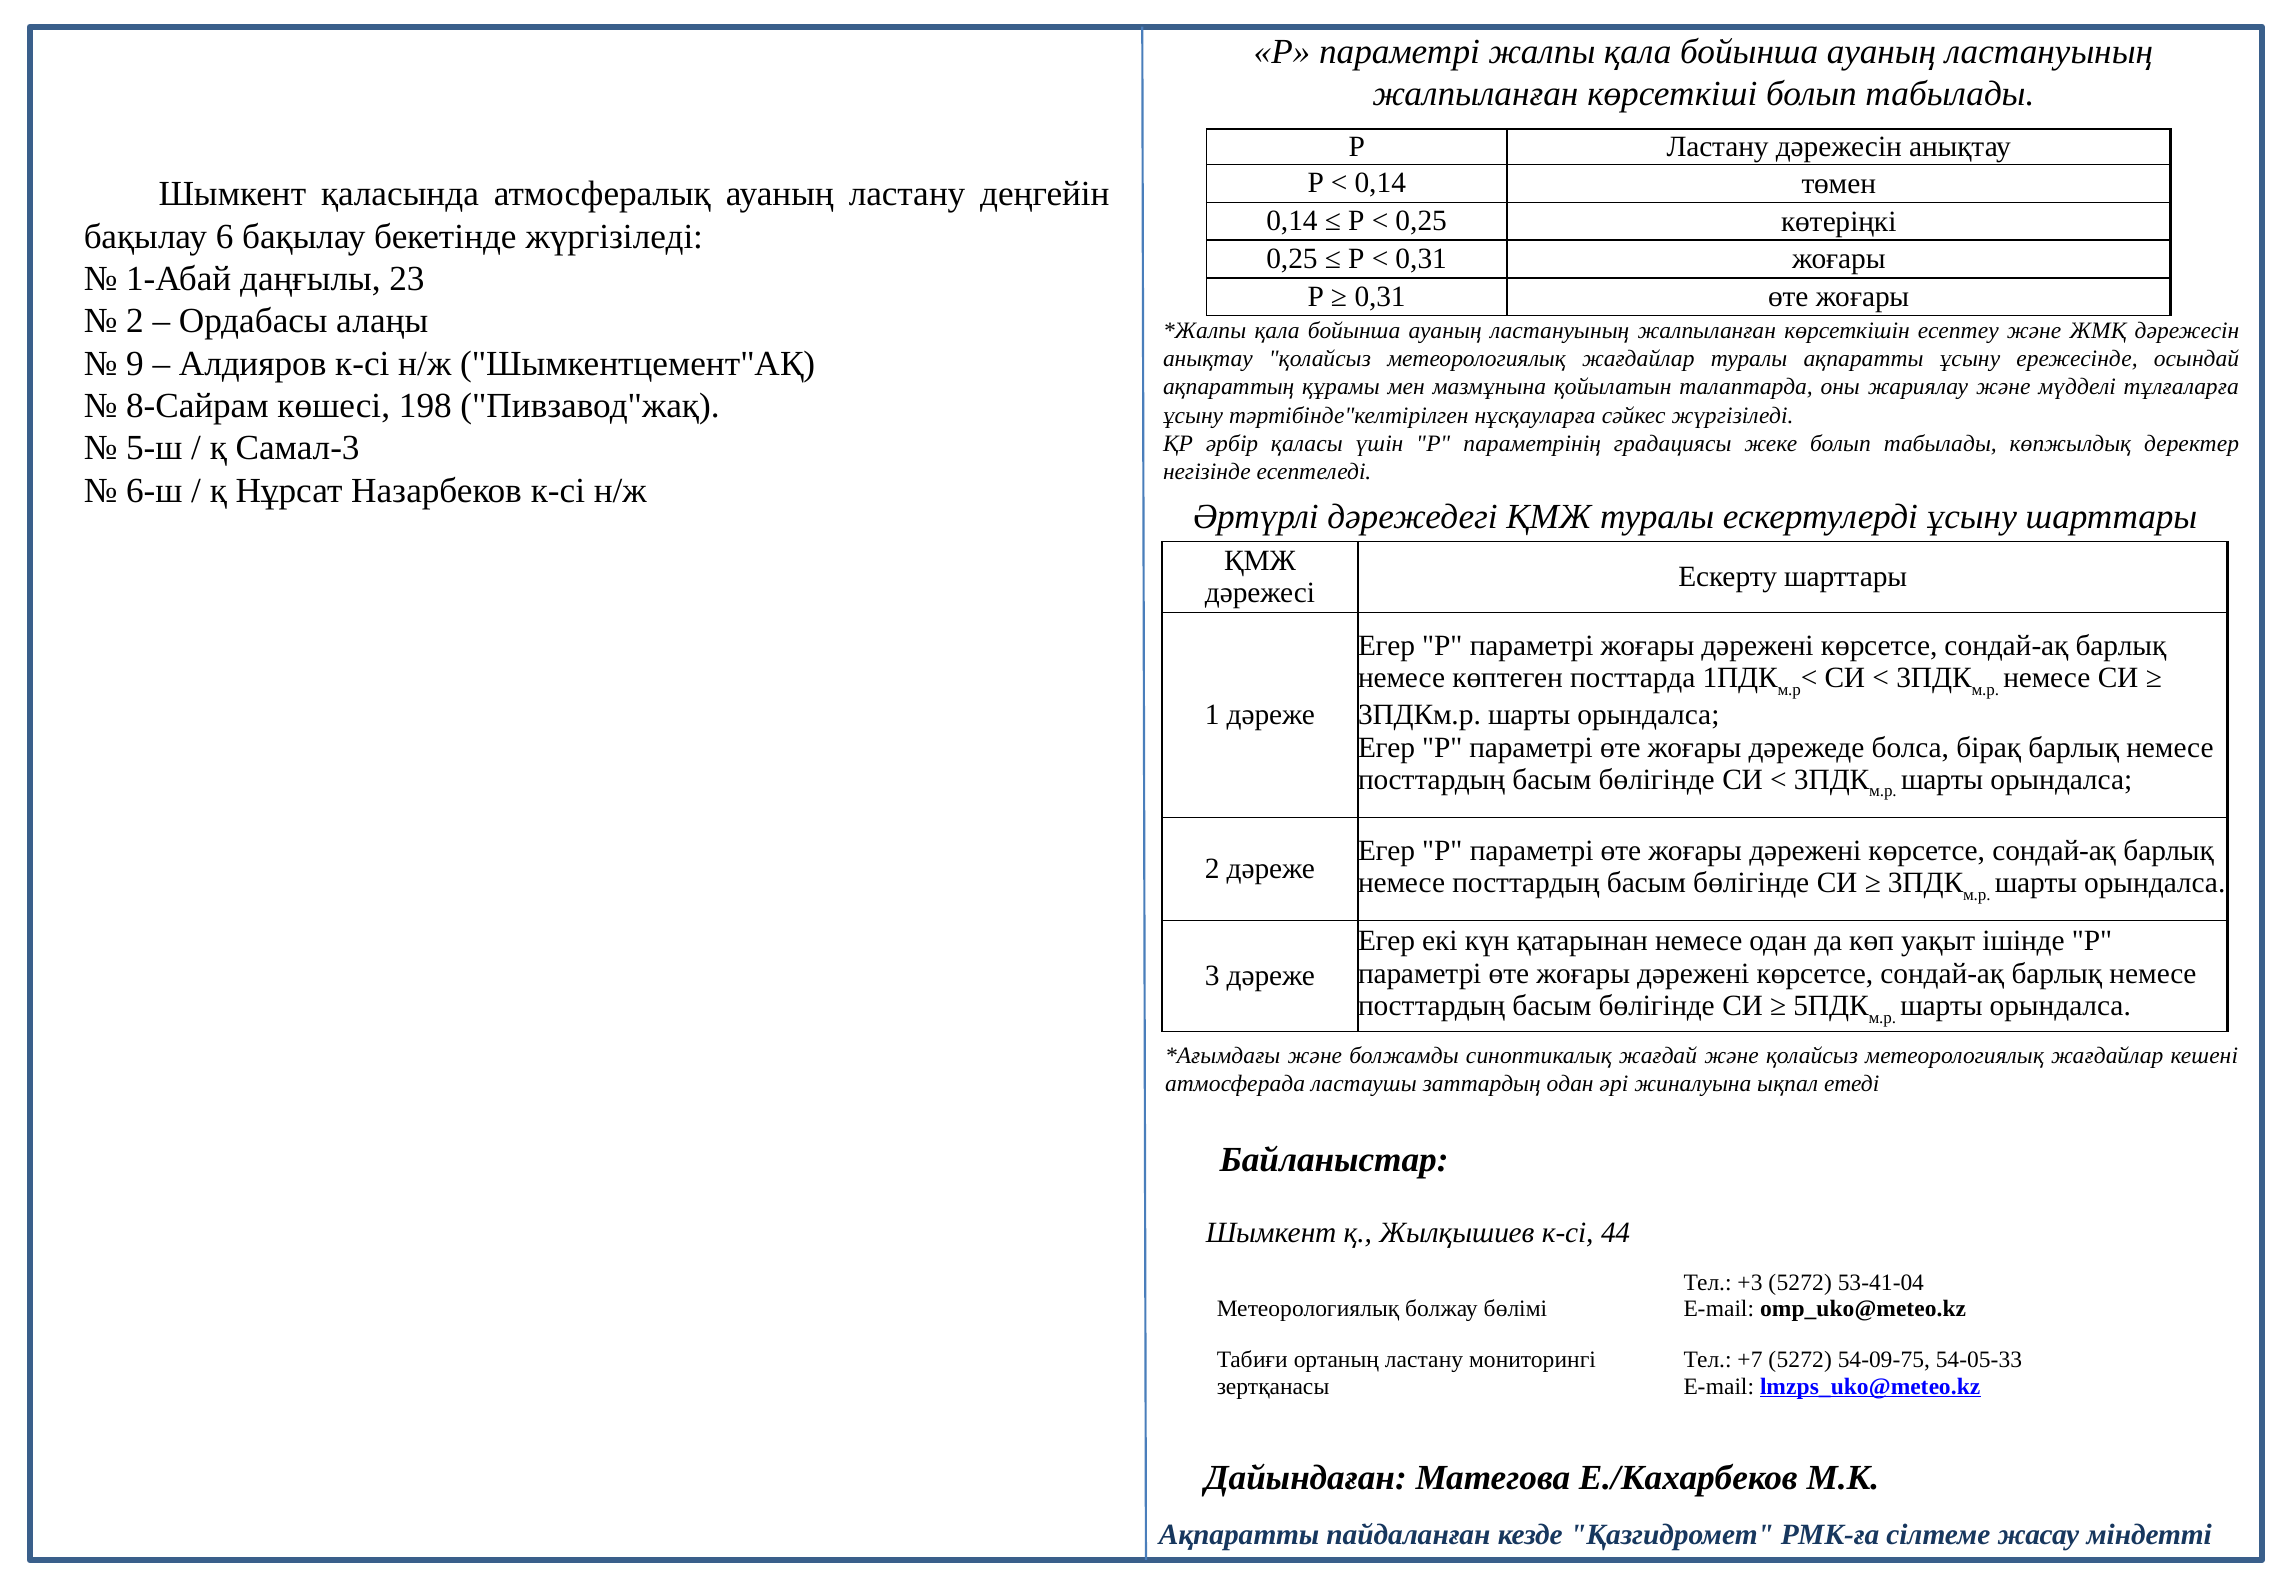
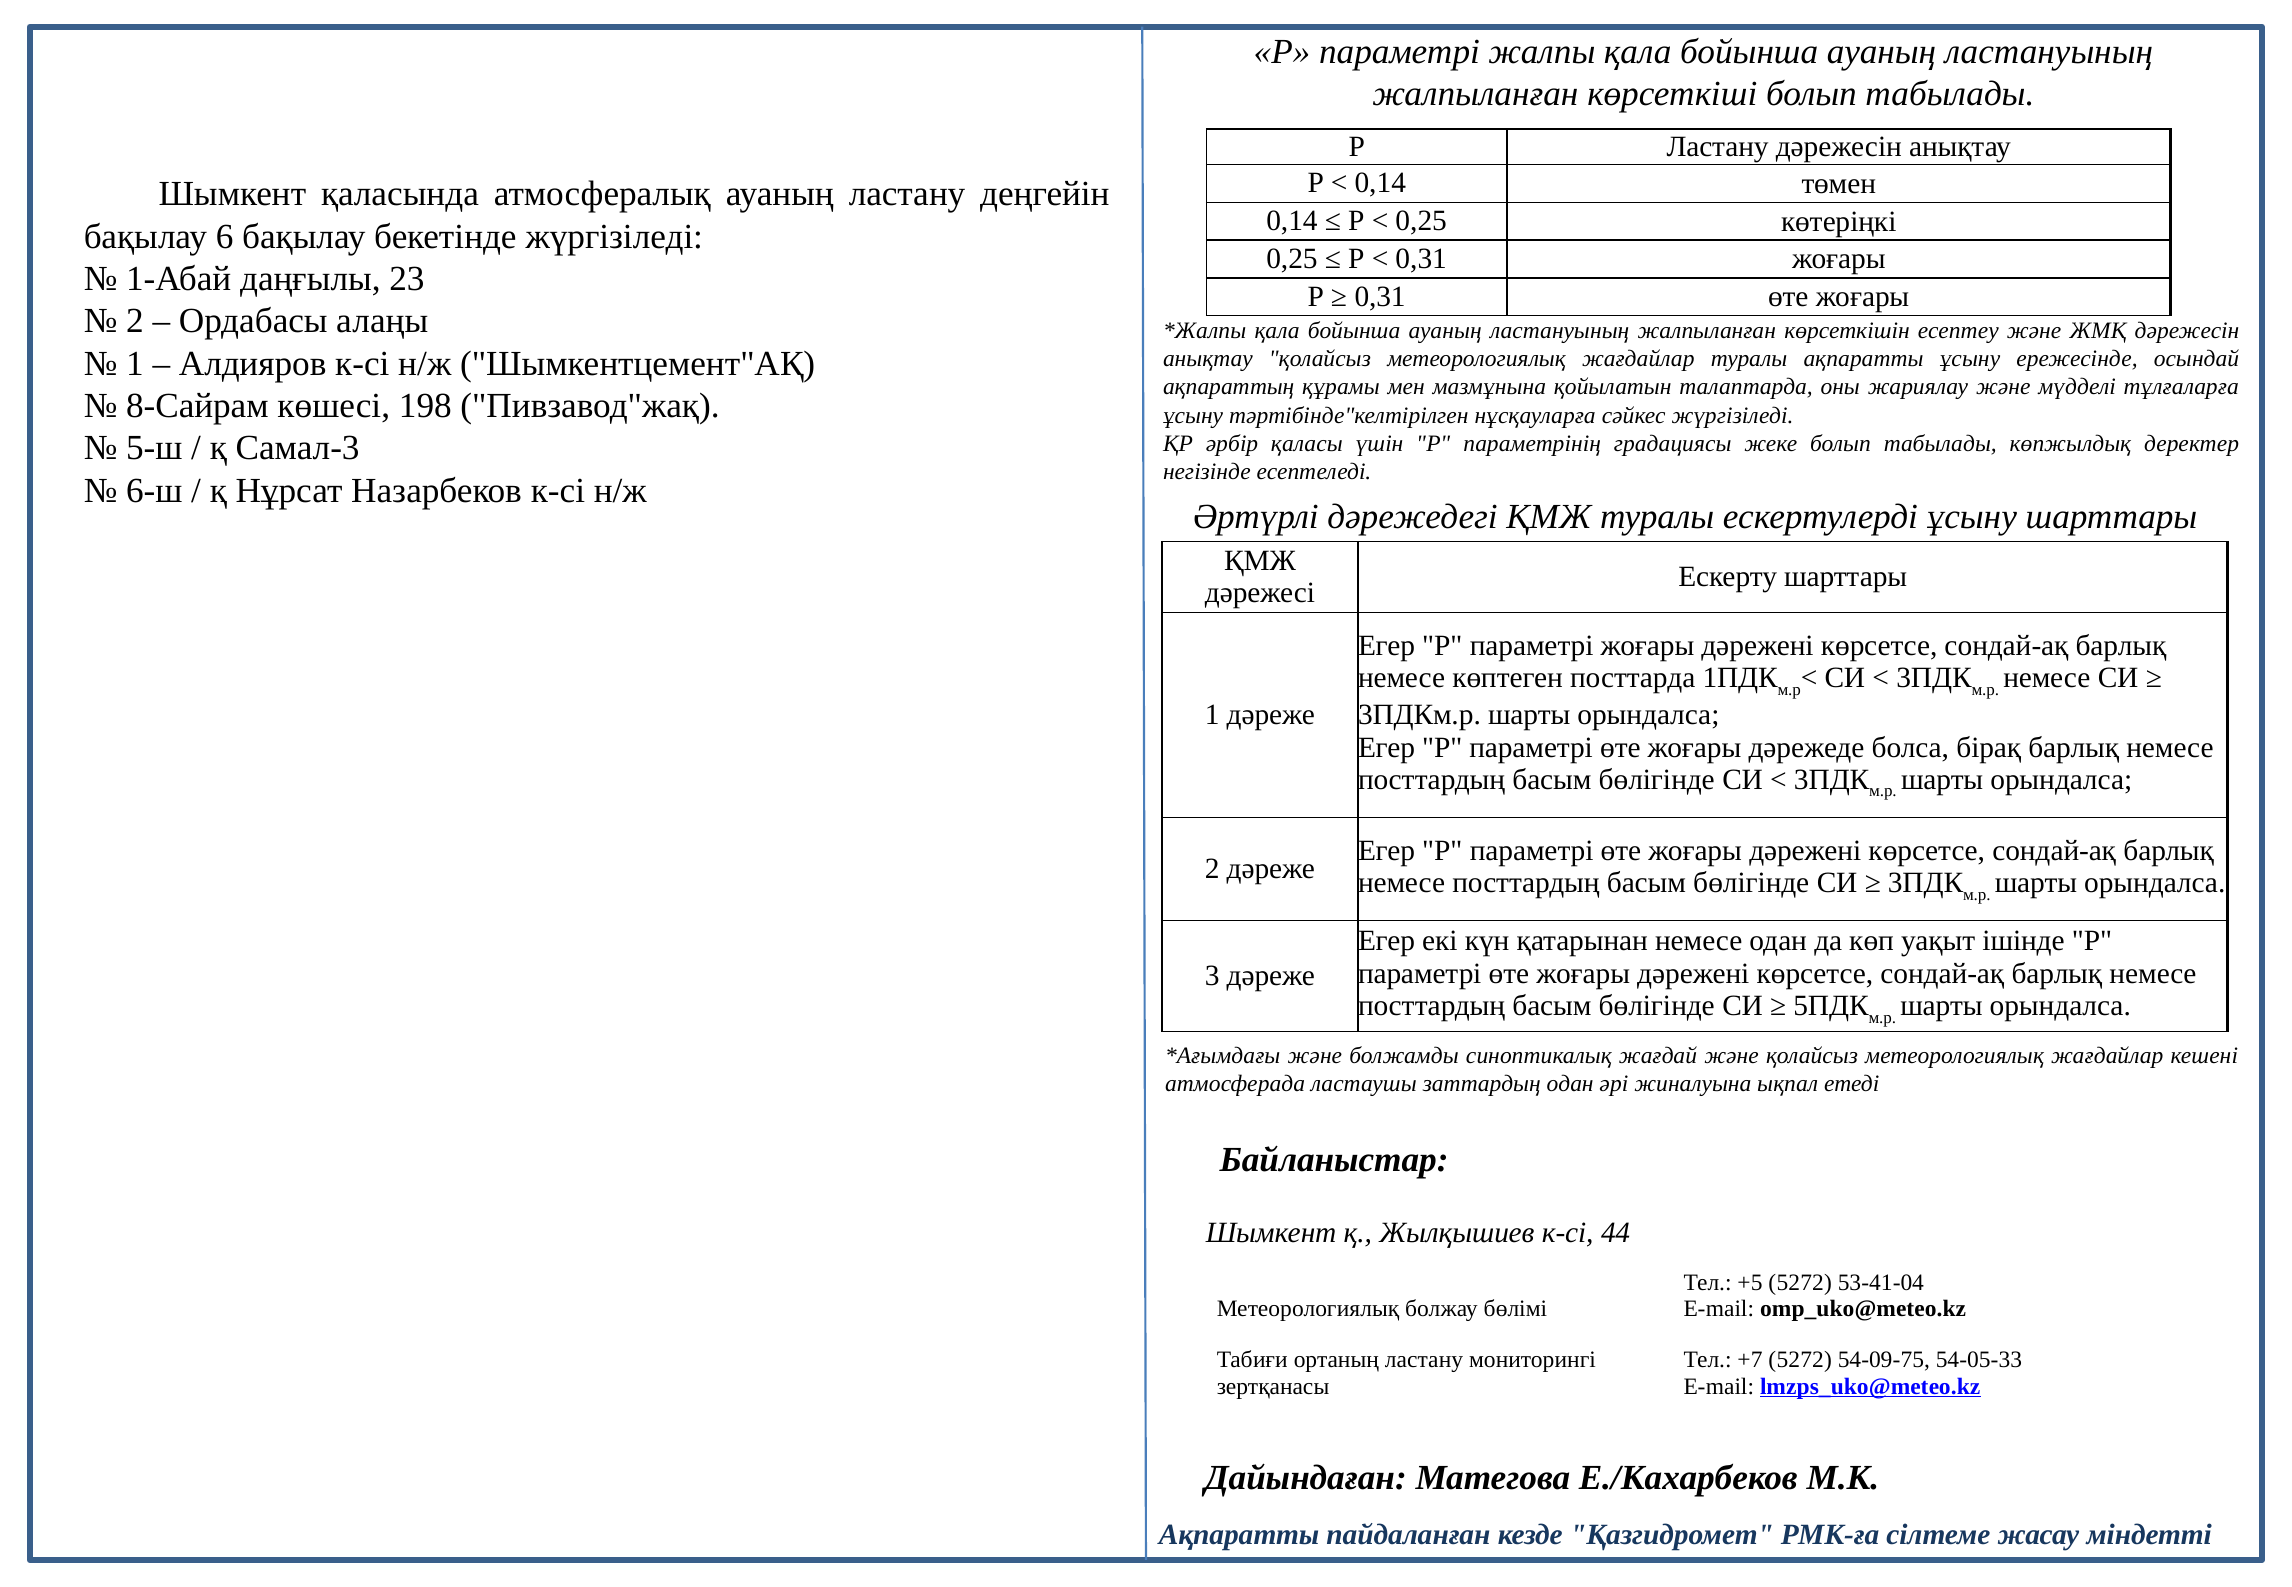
9 at (135, 363): 9 -> 1
+3: +3 -> +5
